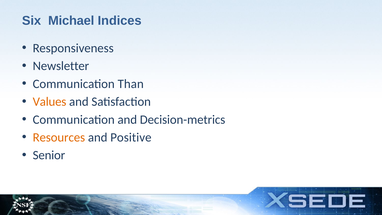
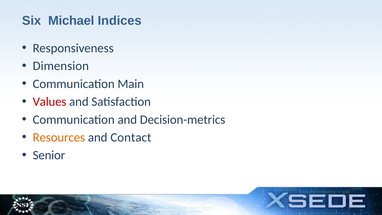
Newsletter: Newsletter -> Dimension
Than: Than -> Main
Values colour: orange -> red
Positive: Positive -> Contact
